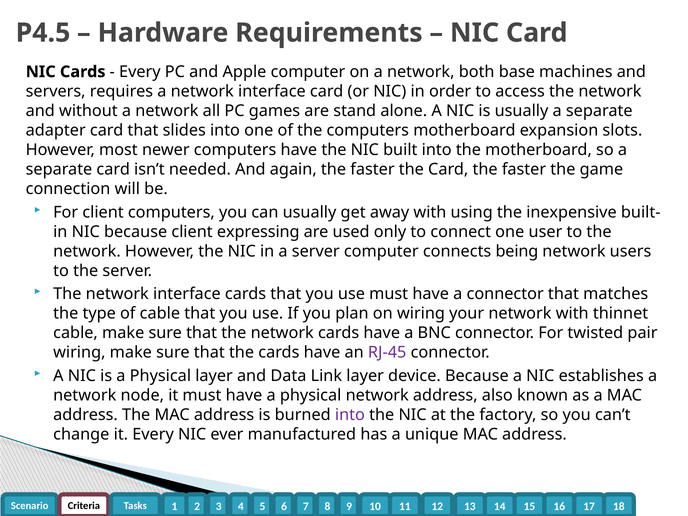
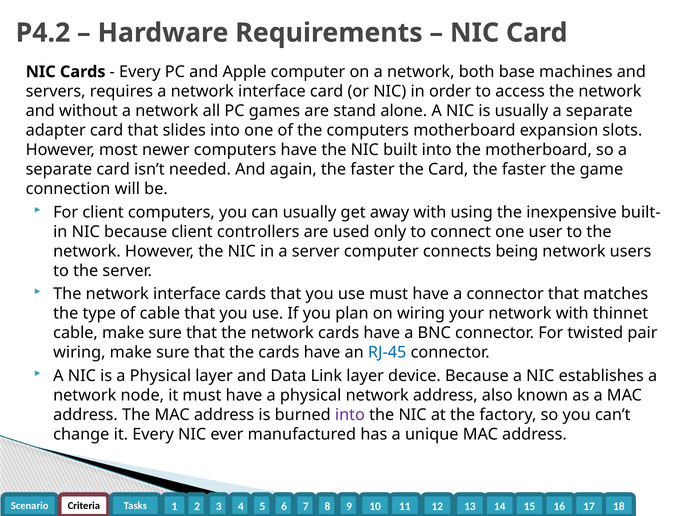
P4.5: P4.5 -> P4.2
expressing: expressing -> controllers
RJ-45 colour: purple -> blue
